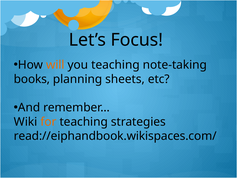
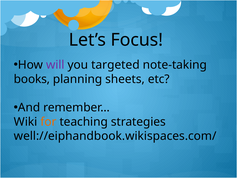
will colour: orange -> purple
you teaching: teaching -> targeted
read://eiphandbook.wikispaces.com/: read://eiphandbook.wikispaces.com/ -> well://eiphandbook.wikispaces.com/
